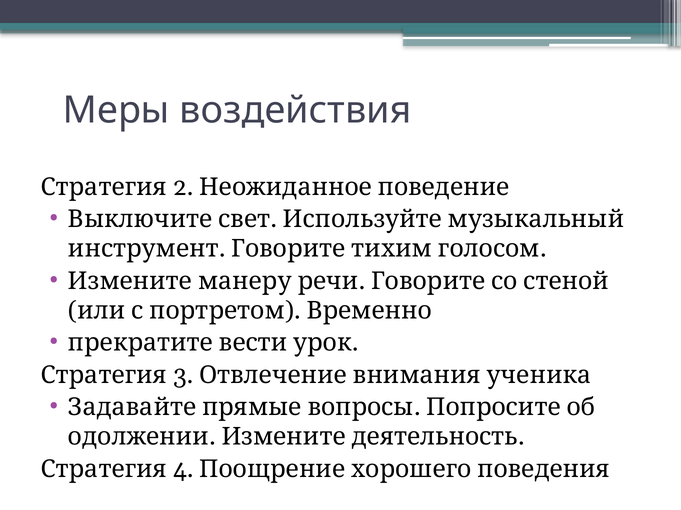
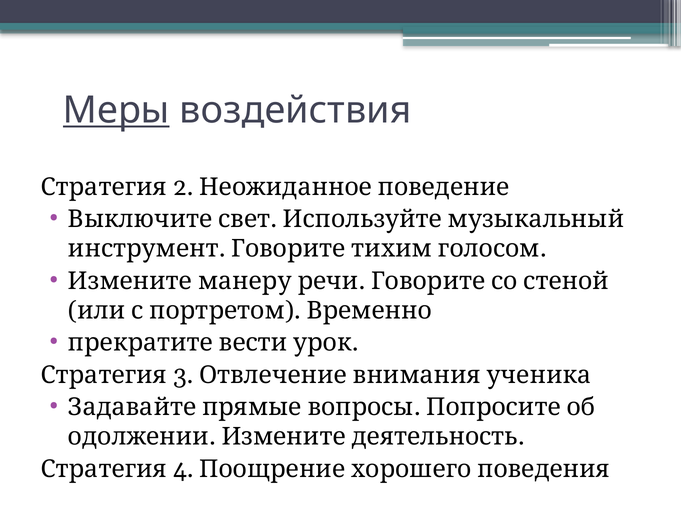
Меры underline: none -> present
